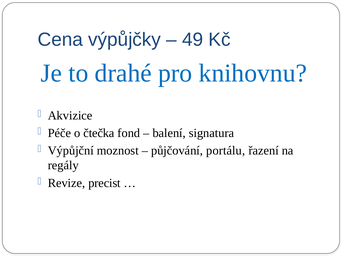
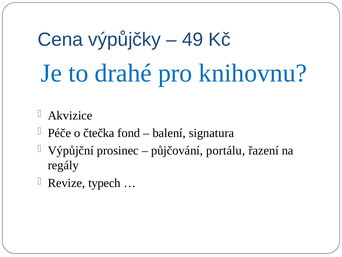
moznost: moznost -> prosinec
precist: precist -> typech
